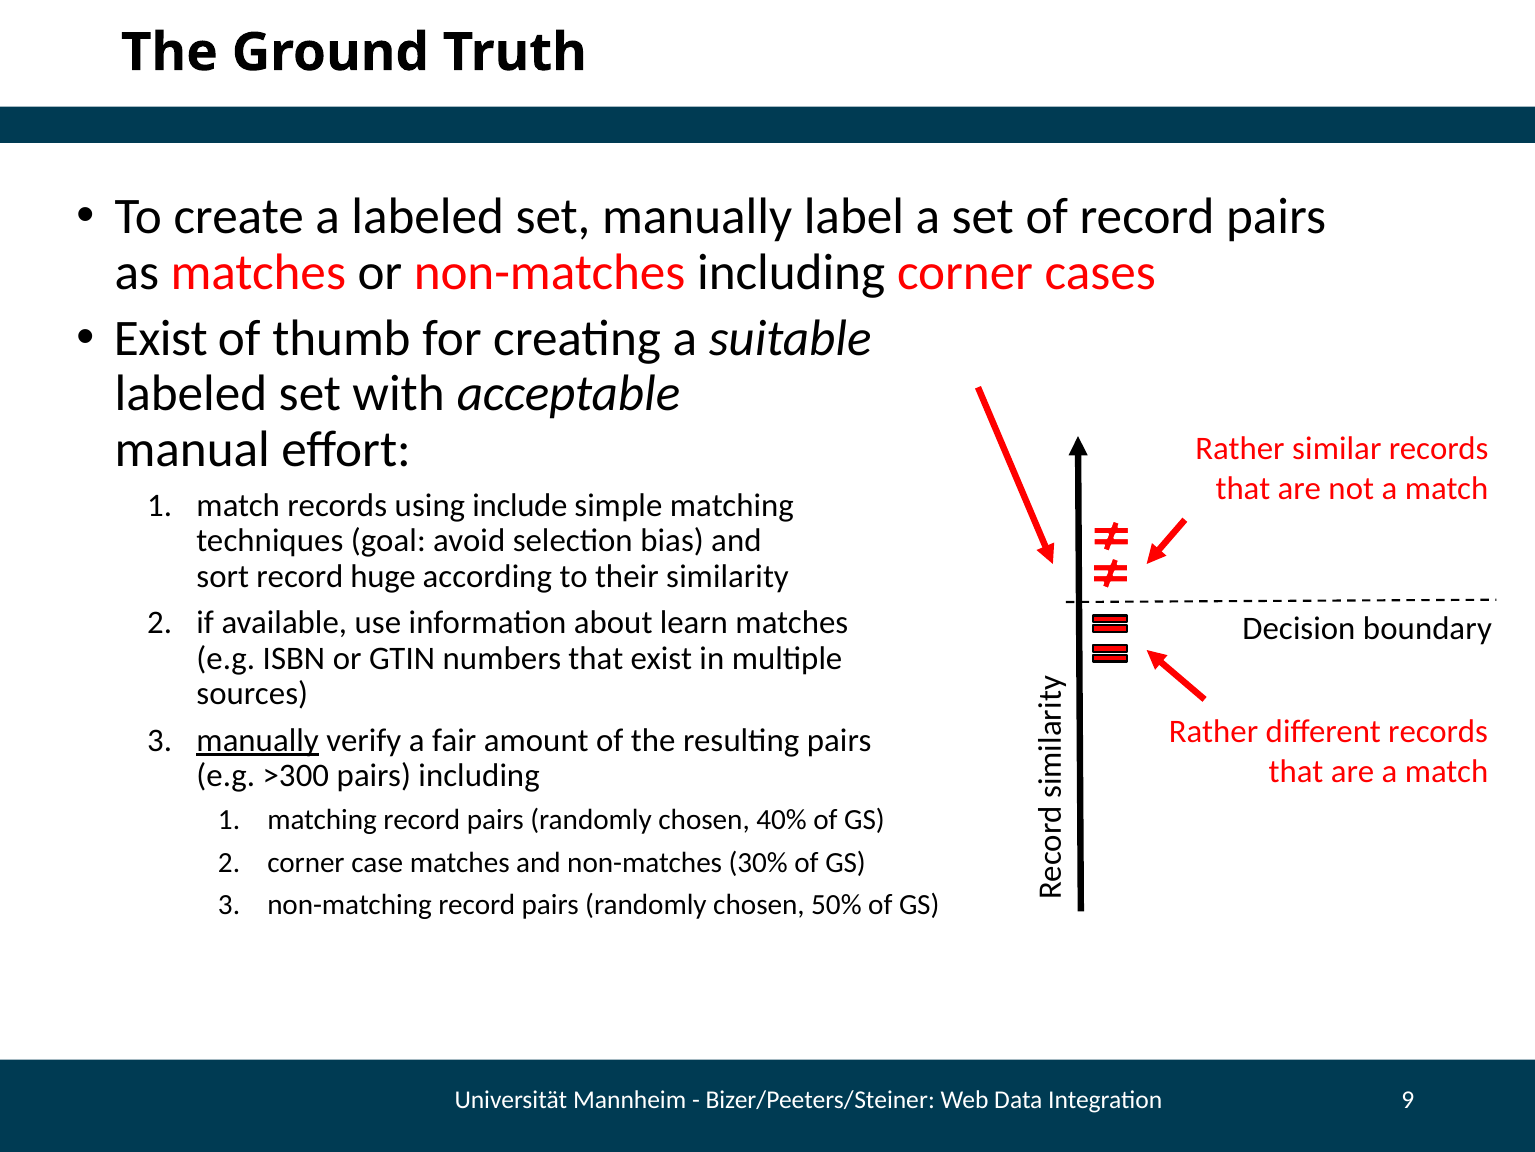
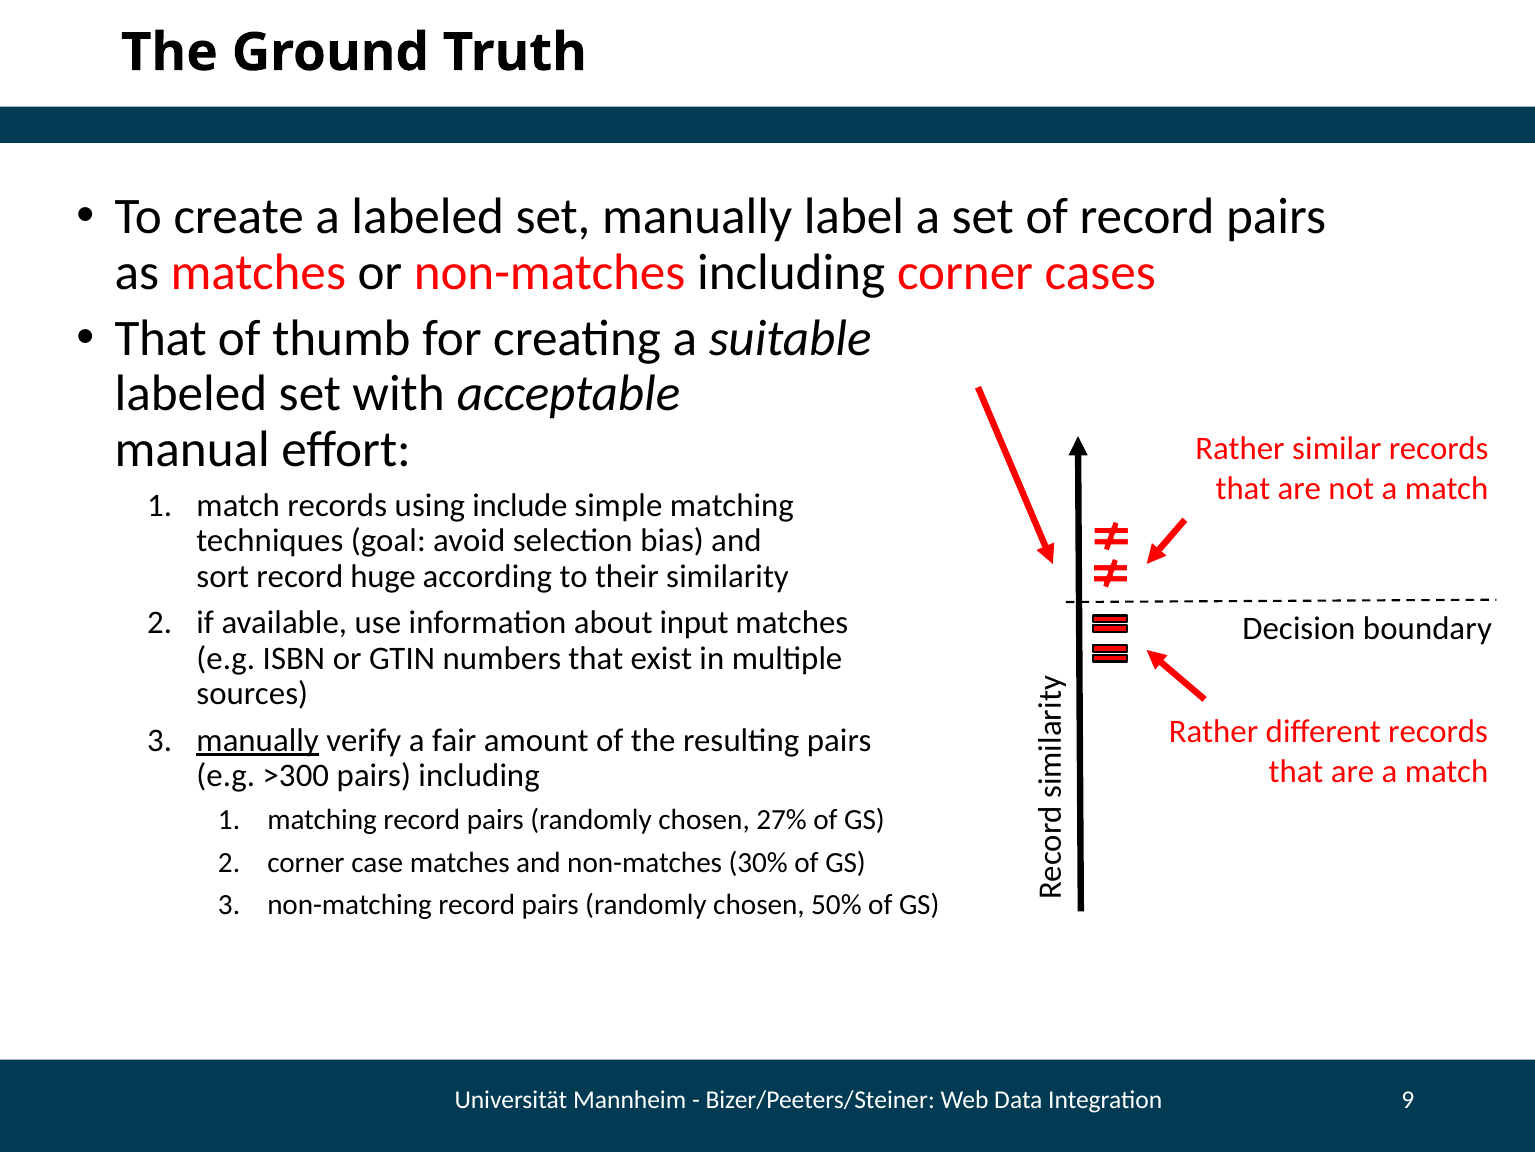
Exist at (161, 338): Exist -> That
learn: learn -> input
40%: 40% -> 27%
